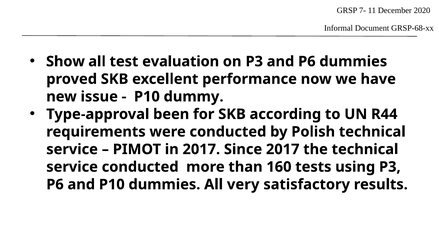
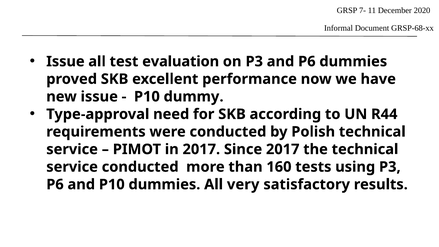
Show at (65, 61): Show -> Issue
been: been -> need
